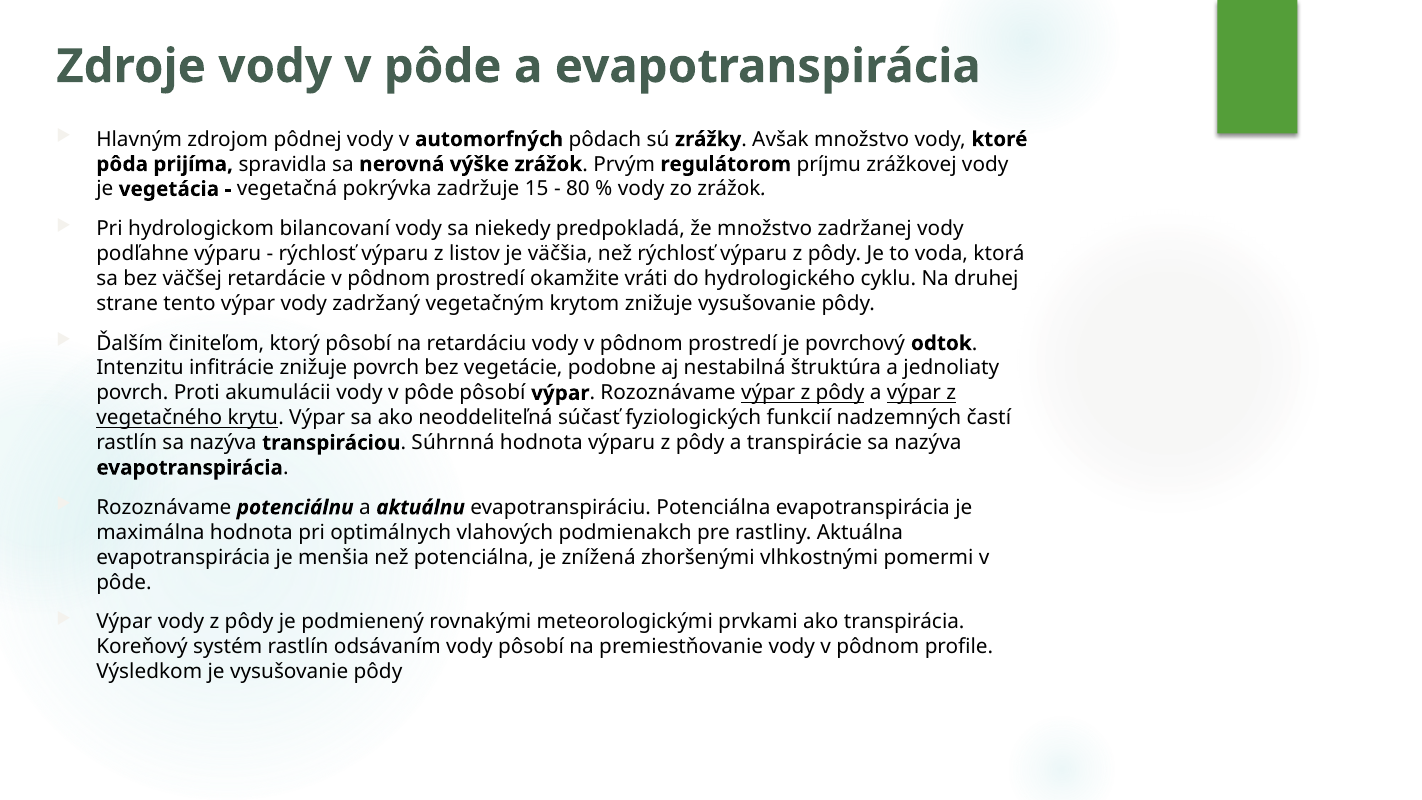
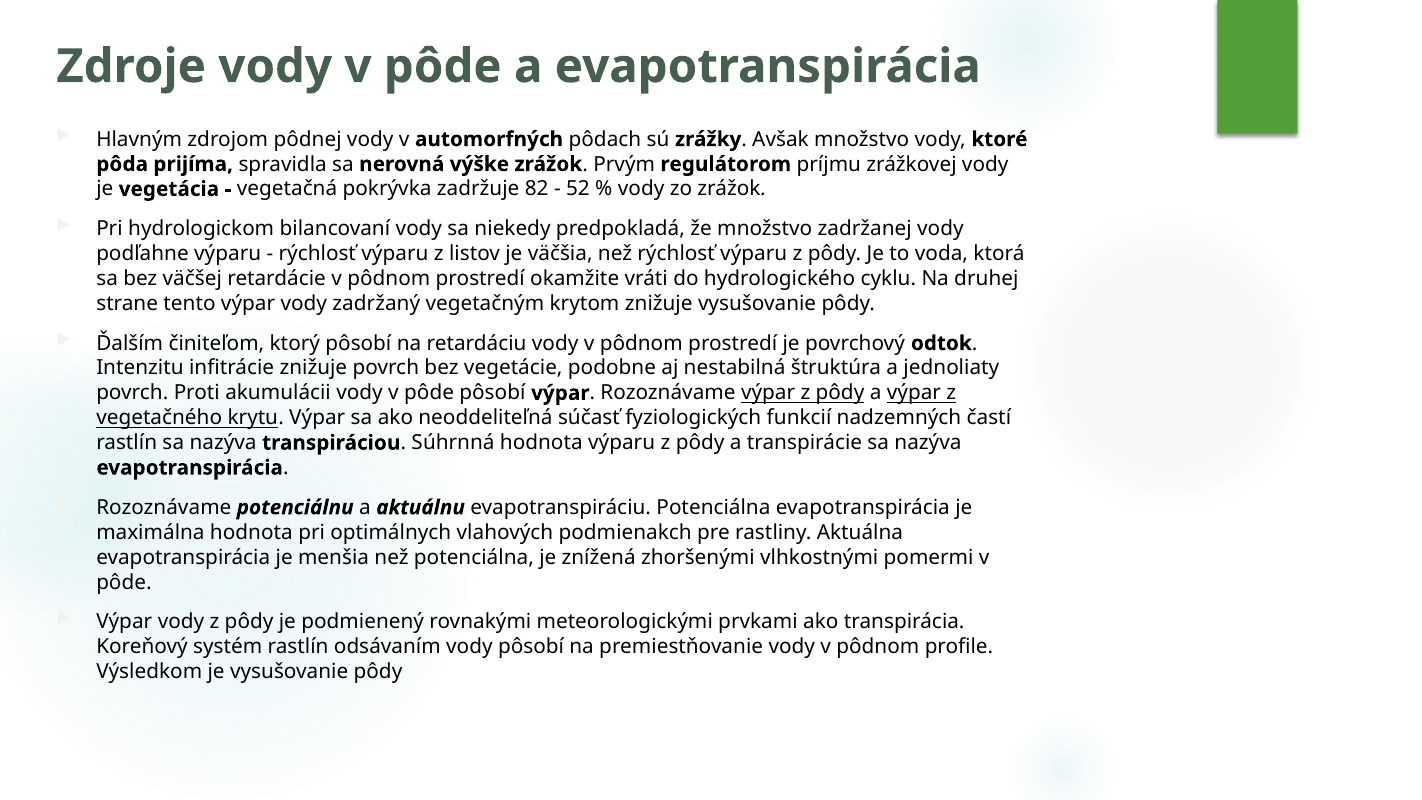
15: 15 -> 82
80: 80 -> 52
